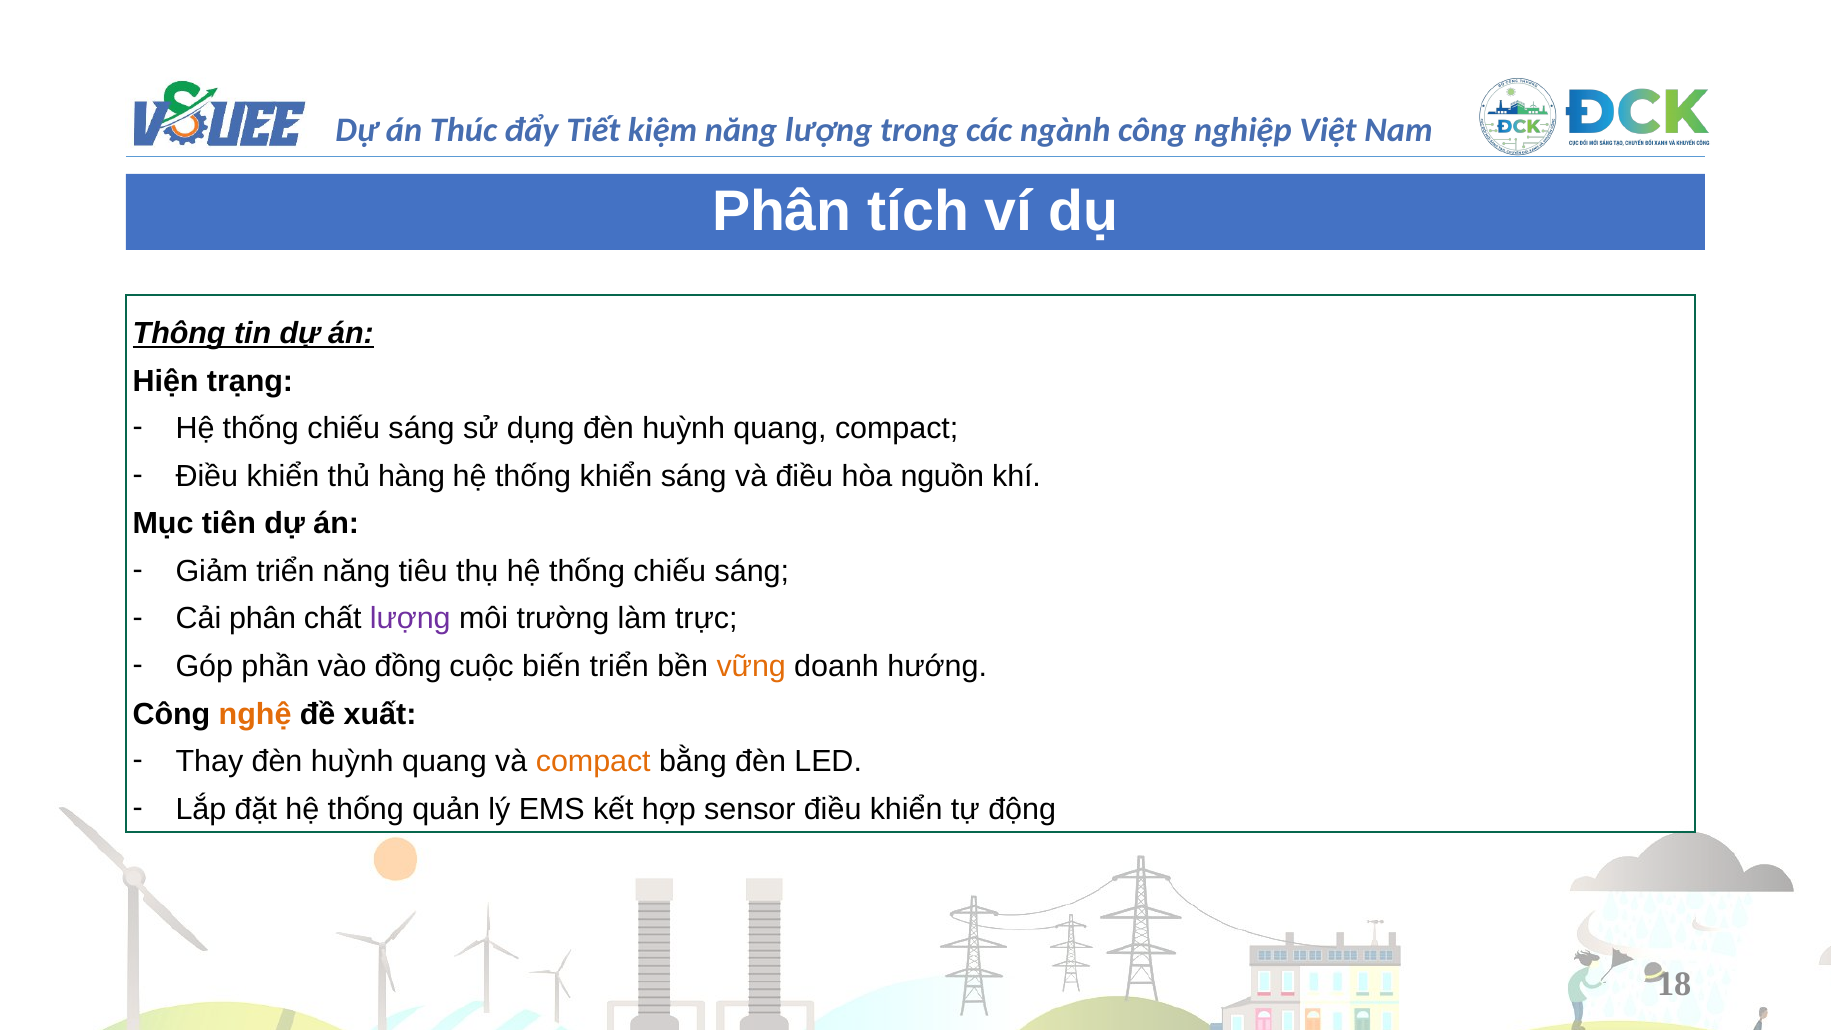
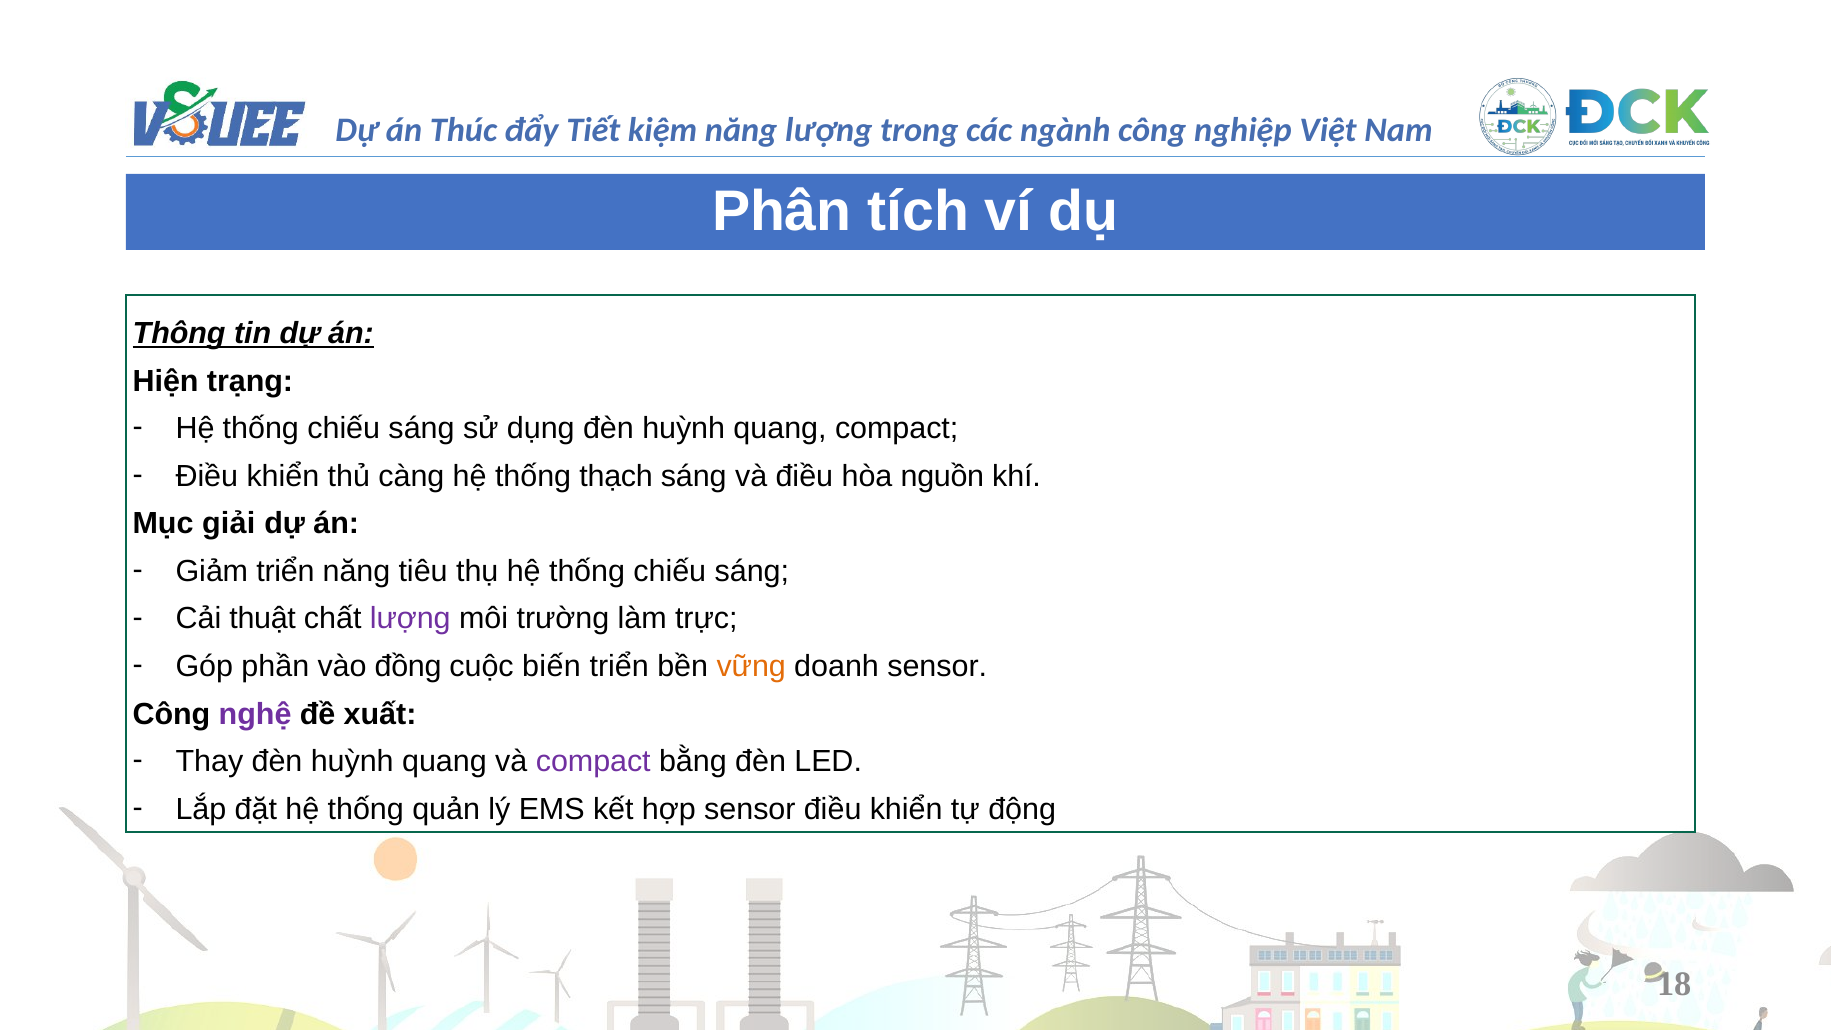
hàng: hàng -> càng
thống khiển: khiển -> thạch
tiên: tiên -> giải
Cải phân: phân -> thuật
doanh hướng: hướng -> sensor
nghệ colour: orange -> purple
compact at (593, 762) colour: orange -> purple
